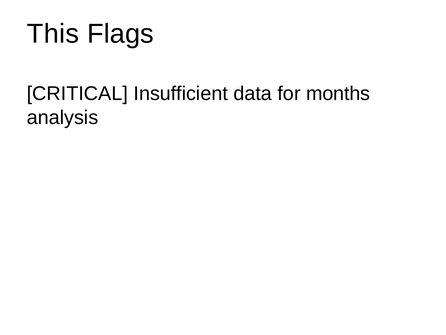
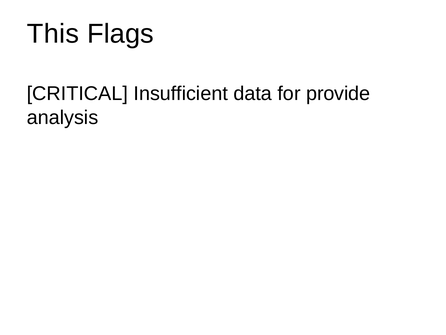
months: months -> provide
